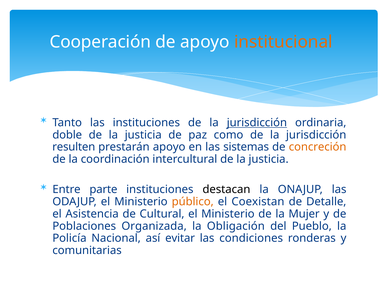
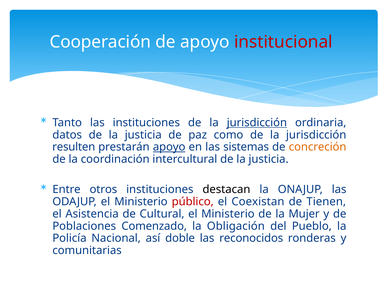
institucional colour: orange -> red
doble: doble -> datos
apoyo at (169, 147) underline: none -> present
parte: parte -> otros
público colour: orange -> red
Detalle: Detalle -> Tienen
Organizada: Organizada -> Comenzado
evitar: evitar -> doble
condiciones: condiciones -> reconocidos
